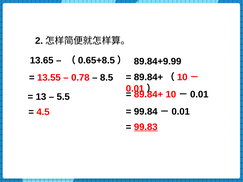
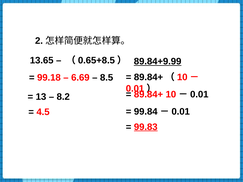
89.84+9.99 underline: none -> present
13.55: 13.55 -> 99.18
0.78: 0.78 -> 6.69
5.5: 5.5 -> 8.2
